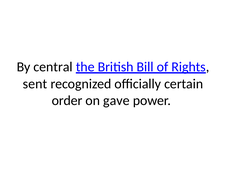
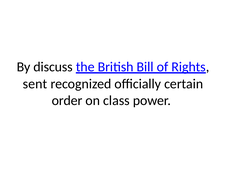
central: central -> discuss
gave: gave -> class
